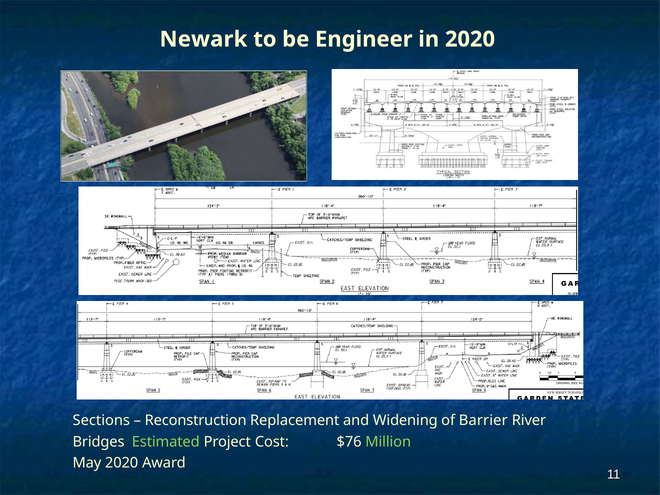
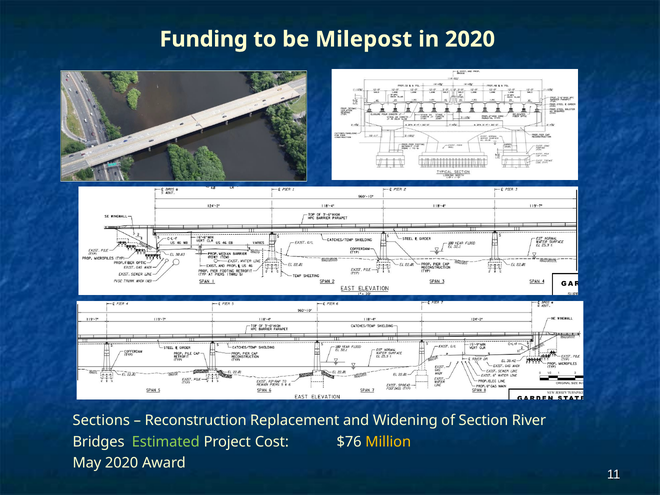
Newark: Newark -> Funding
Engineer: Engineer -> Milepost
Barrier: Barrier -> Section
Million colour: light green -> yellow
